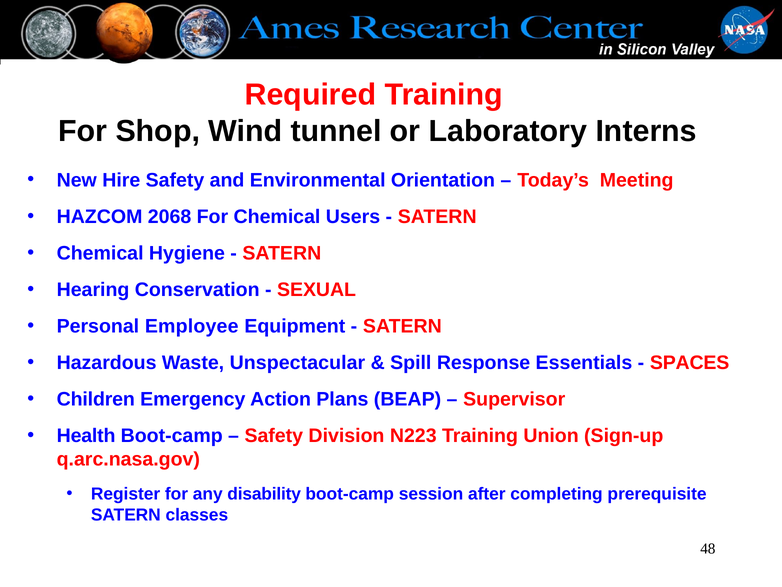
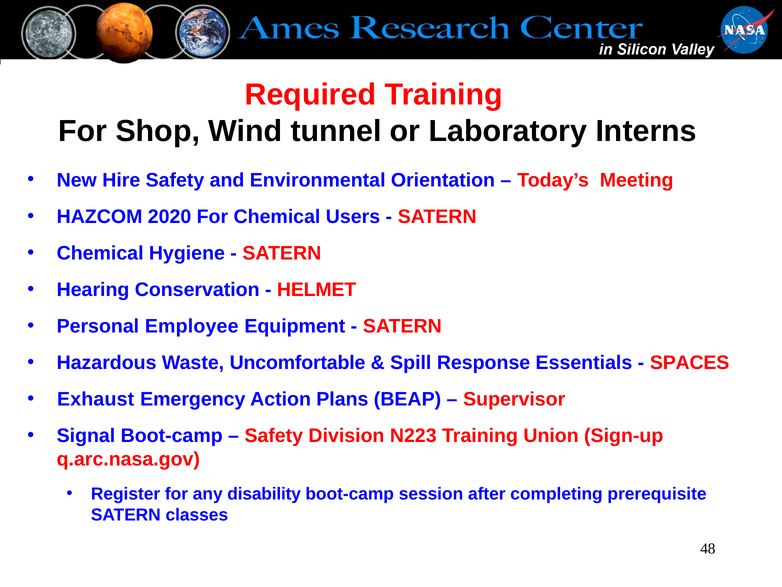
2068: 2068 -> 2020
SEXUAL: SEXUAL -> HELMET
Unspectacular: Unspectacular -> Uncomfortable
Children: Children -> Exhaust
Health: Health -> Signal
